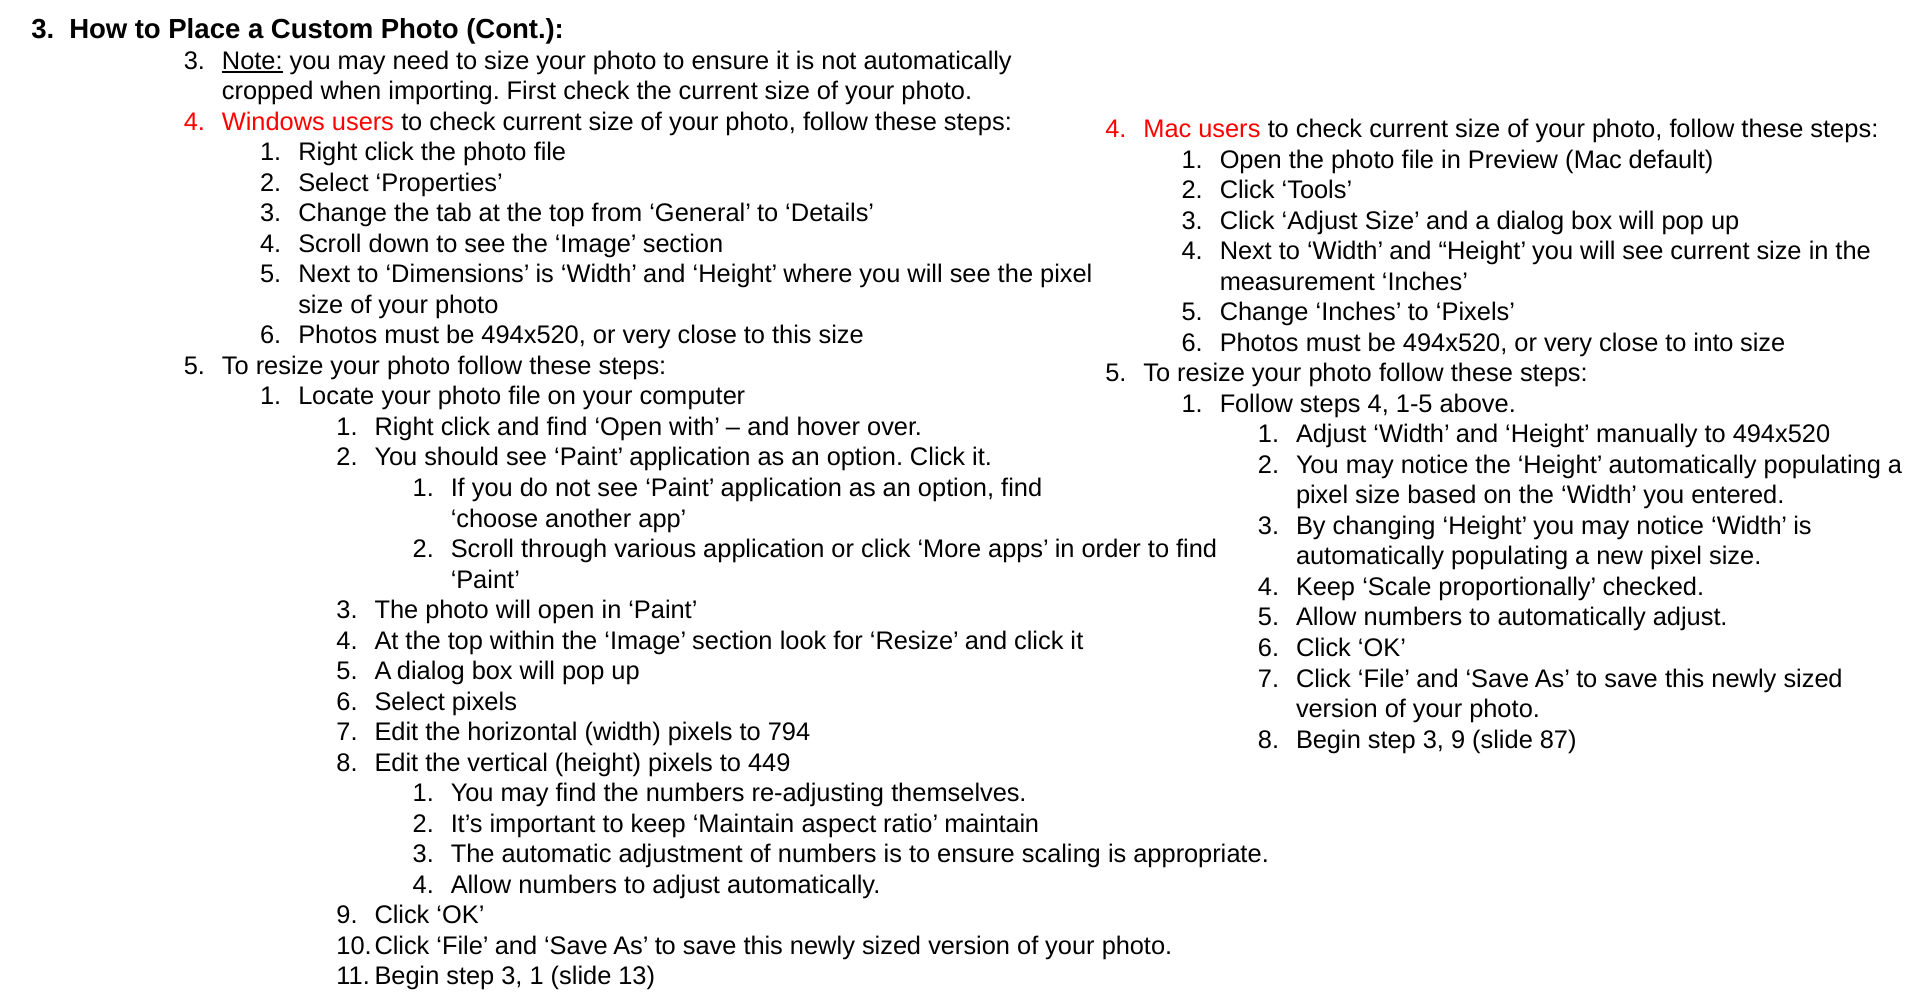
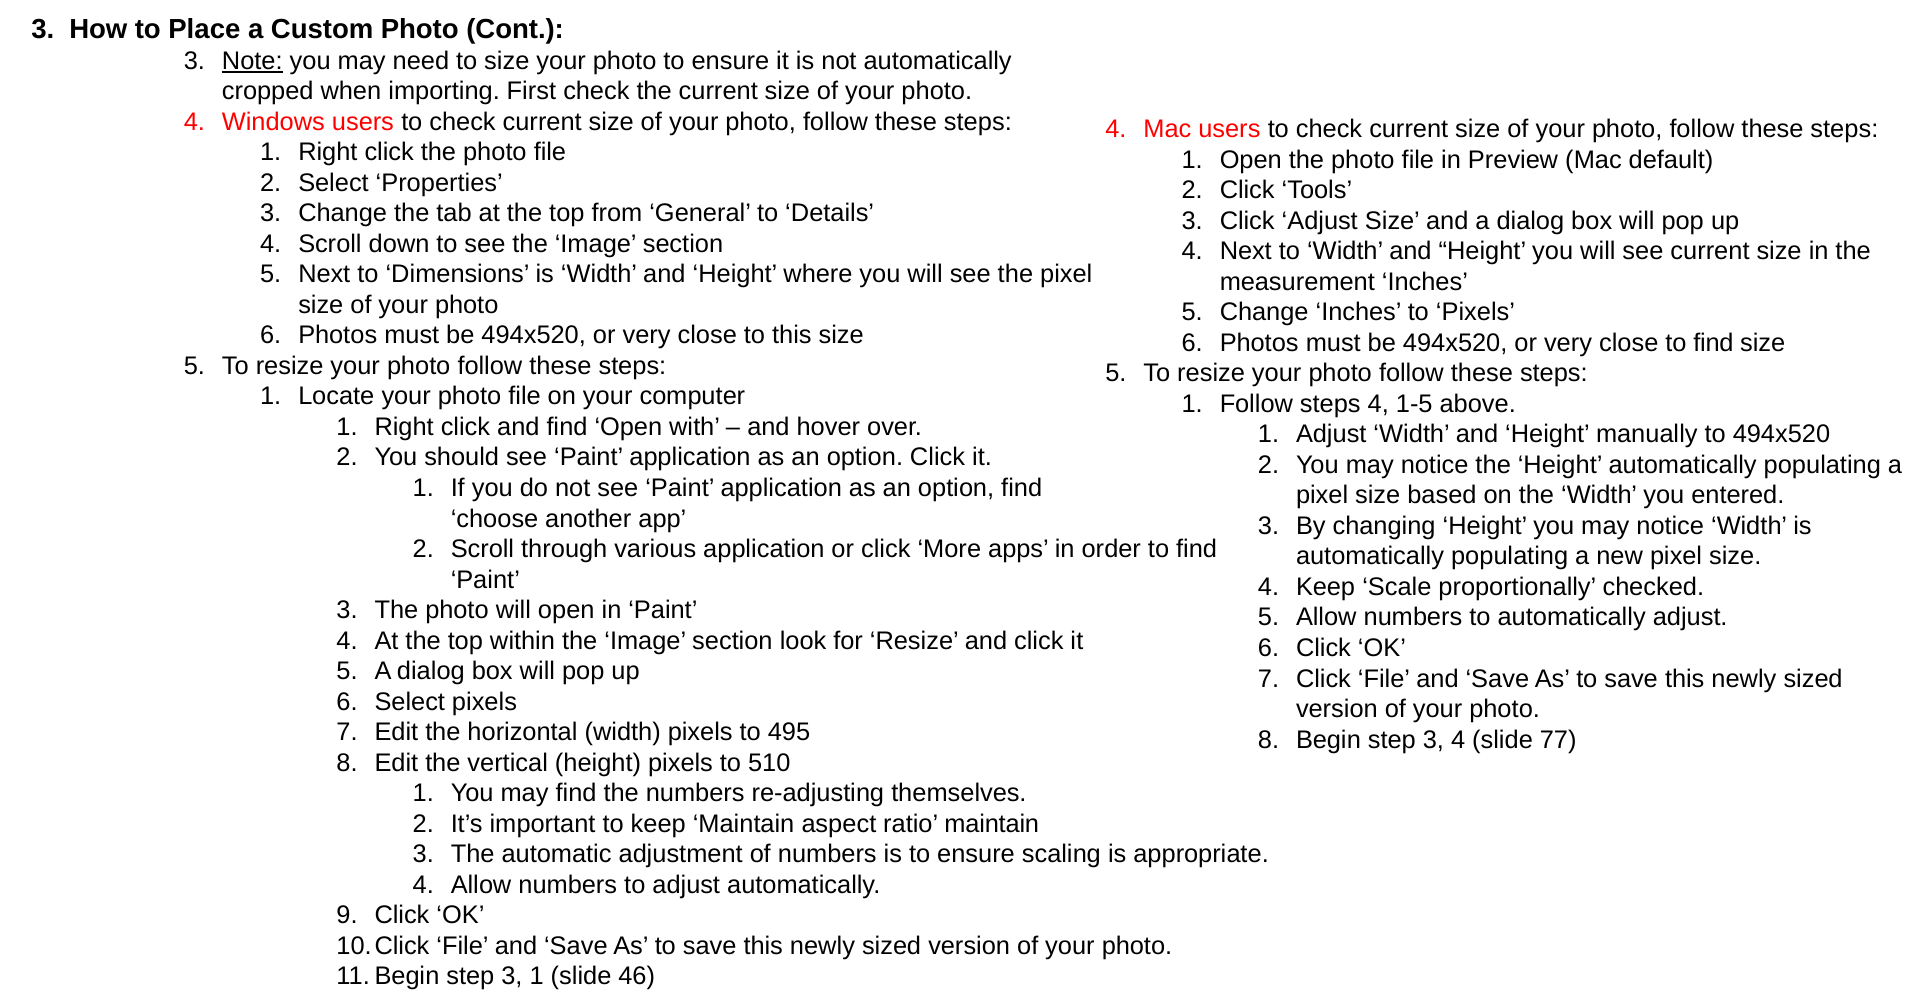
close to into: into -> find
794: 794 -> 495
3 9: 9 -> 4
87: 87 -> 77
449: 449 -> 510
13: 13 -> 46
